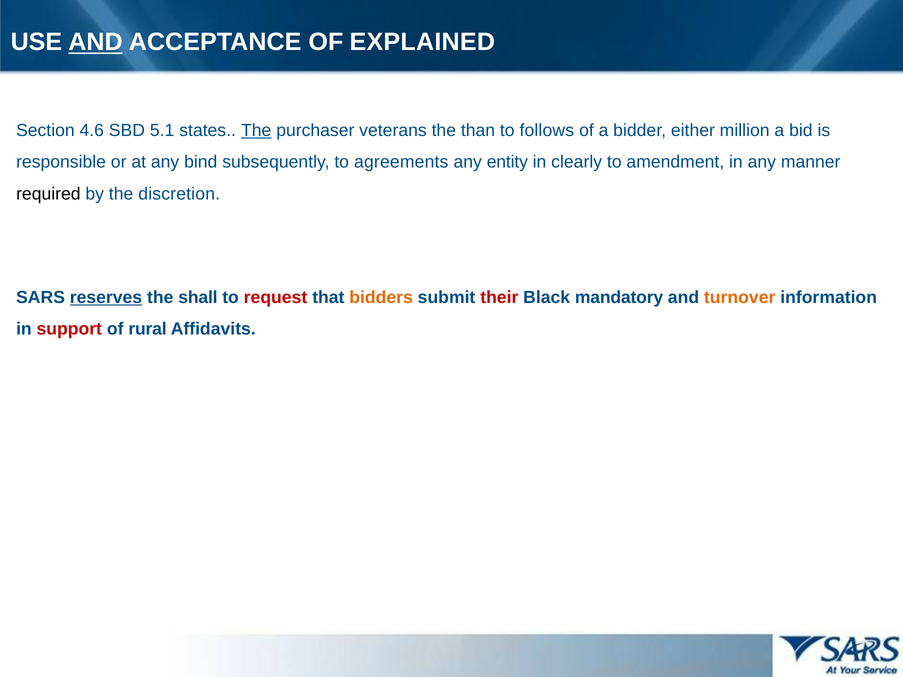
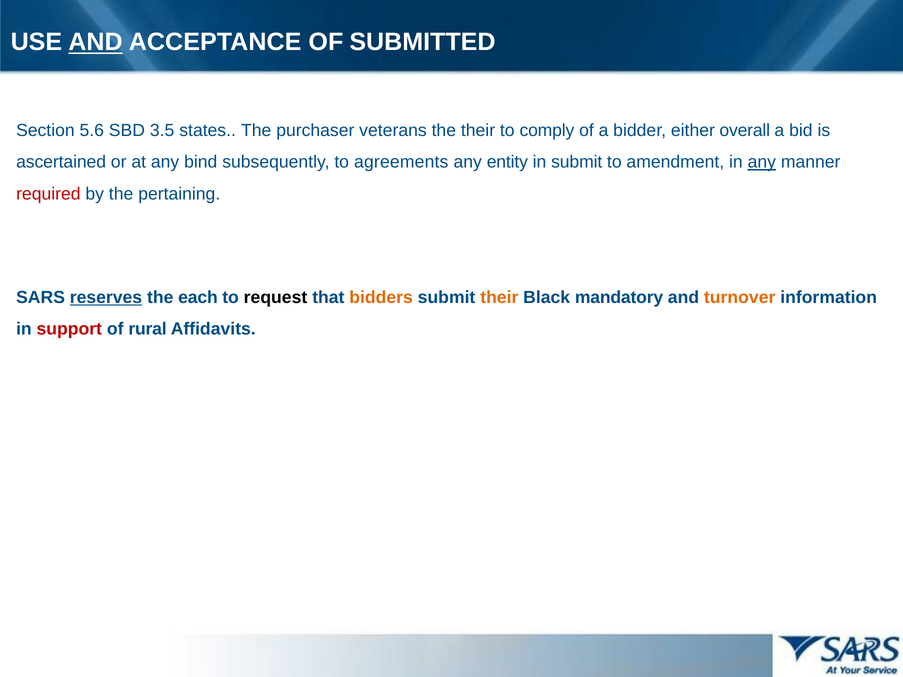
EXPLAINED: EXPLAINED -> SUBMITTED
4.6: 4.6 -> 5.6
5.1: 5.1 -> 3.5
The at (256, 131) underline: present -> none
the than: than -> their
follows: follows -> comply
million: million -> overall
responsible: responsible -> ascertained
in clearly: clearly -> submit
any at (762, 162) underline: none -> present
required colour: black -> red
discretion: discretion -> pertaining
shall: shall -> each
request colour: red -> black
their at (499, 298) colour: red -> orange
